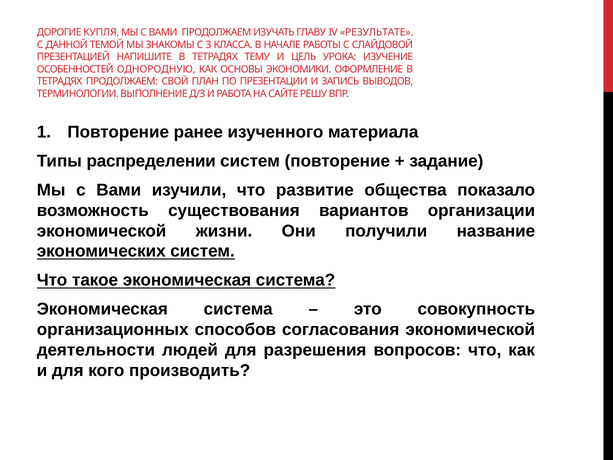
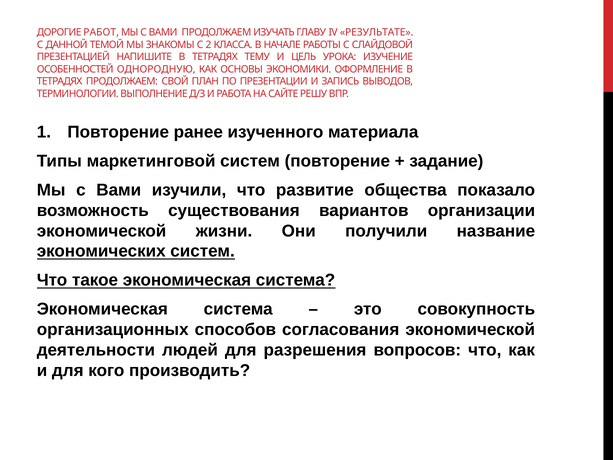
КУПЛЯ: КУПЛЯ -> РАБОТ
3: 3 -> 2
распределении: распределении -> маркетинговой
